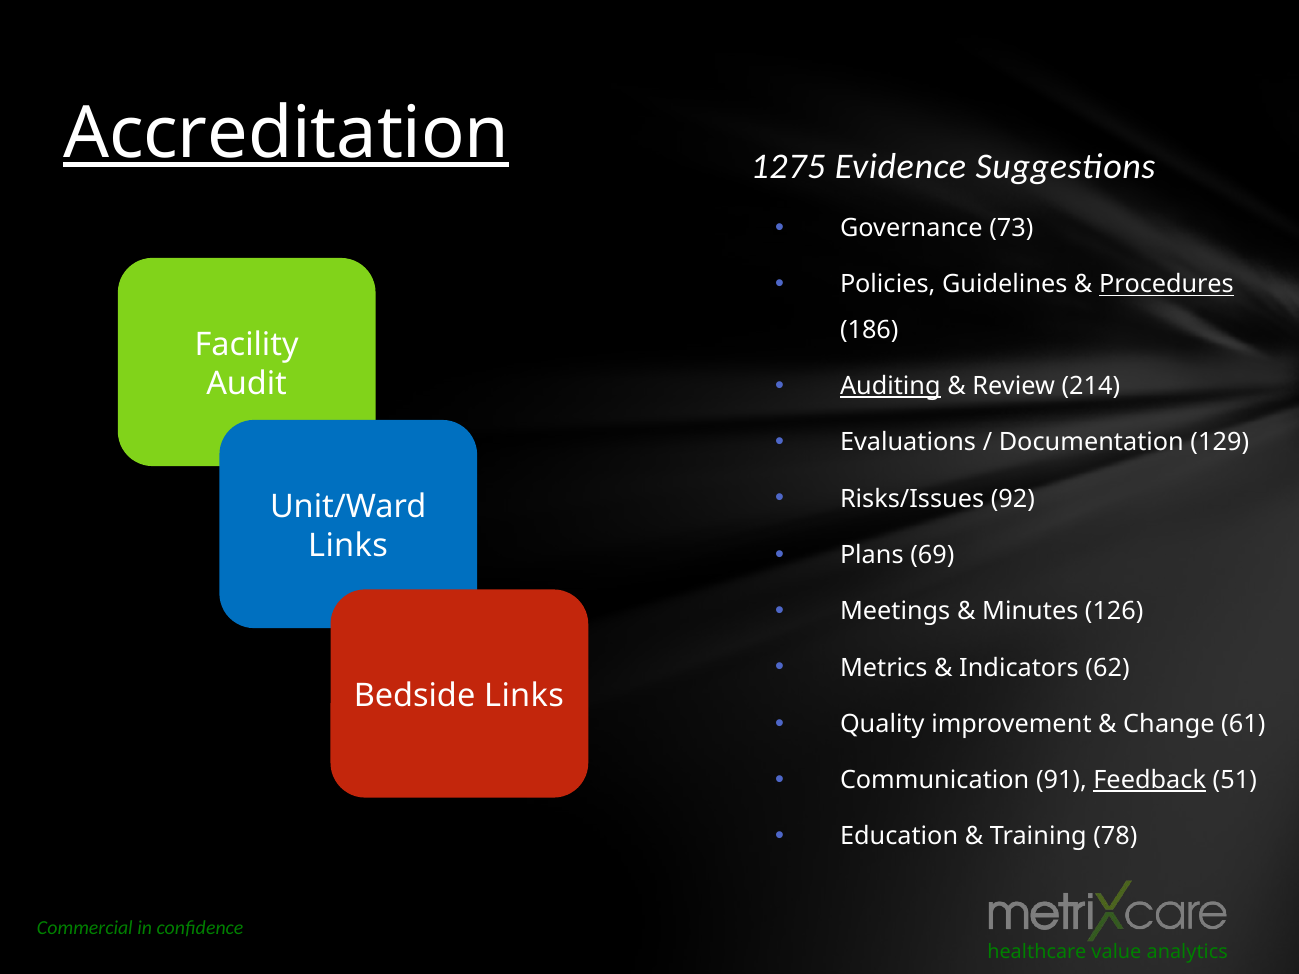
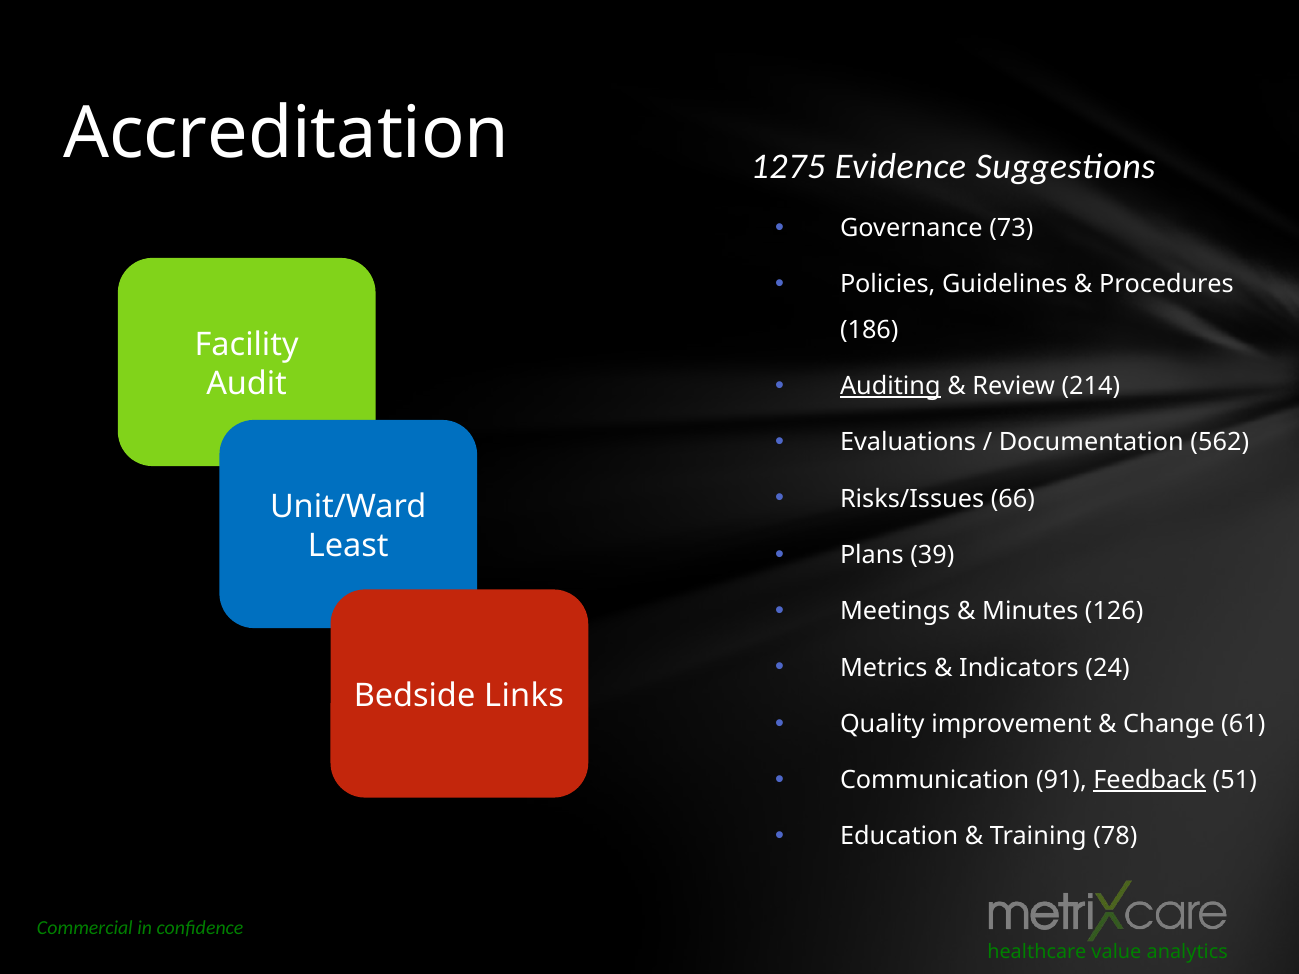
Accreditation underline: present -> none
Procedures underline: present -> none
129: 129 -> 562
92: 92 -> 66
Links at (348, 546): Links -> Least
69: 69 -> 39
62: 62 -> 24
